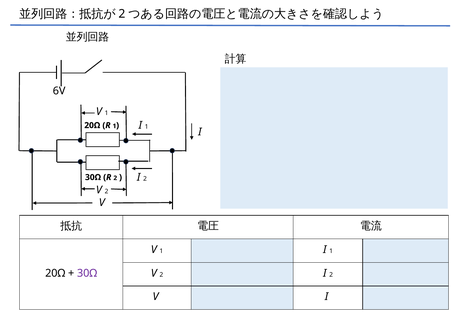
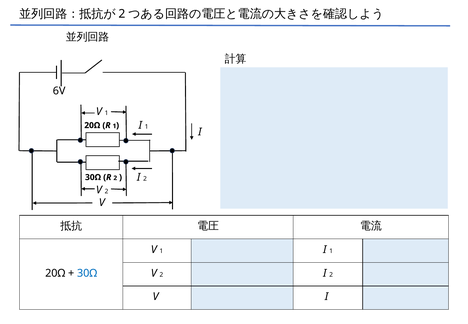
30Ω at (87, 273) colour: purple -> blue
